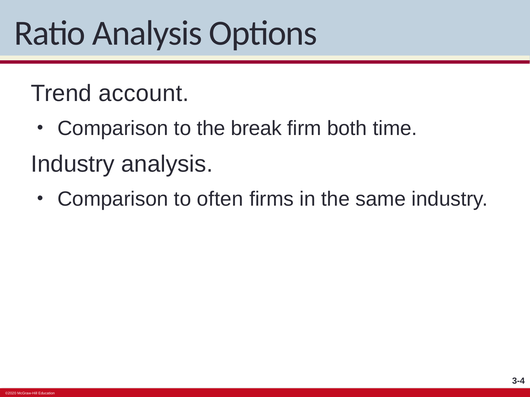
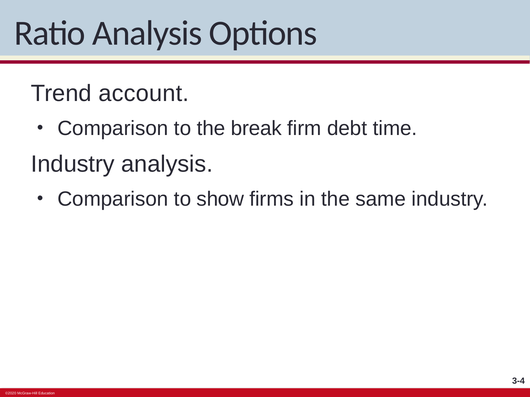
both: both -> debt
often: often -> show
